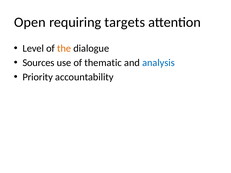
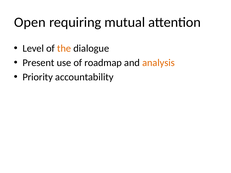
targets: targets -> mutual
Sources: Sources -> Present
thematic: thematic -> roadmap
analysis colour: blue -> orange
